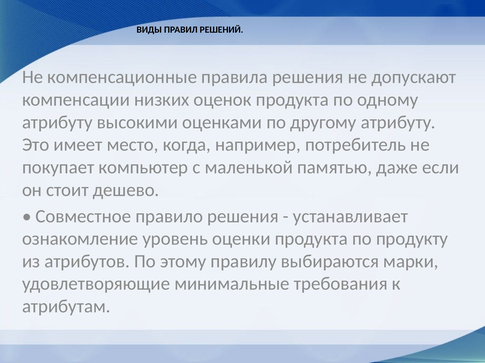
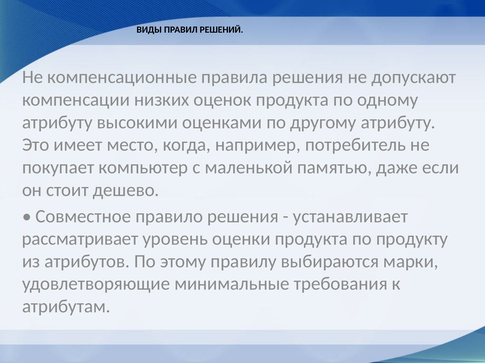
ознакомление: ознакомление -> рассматривает
